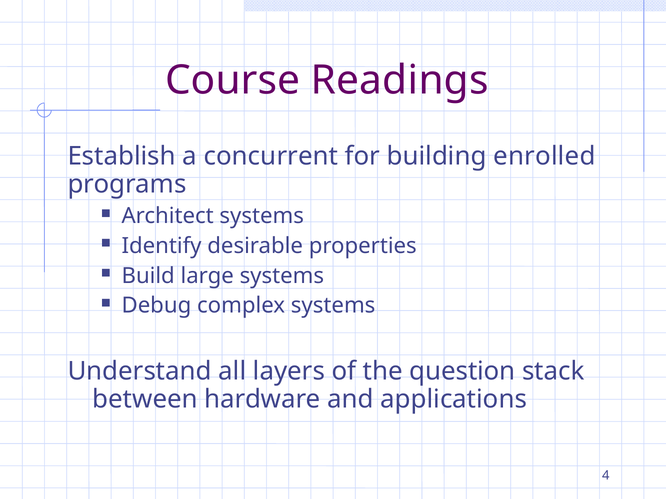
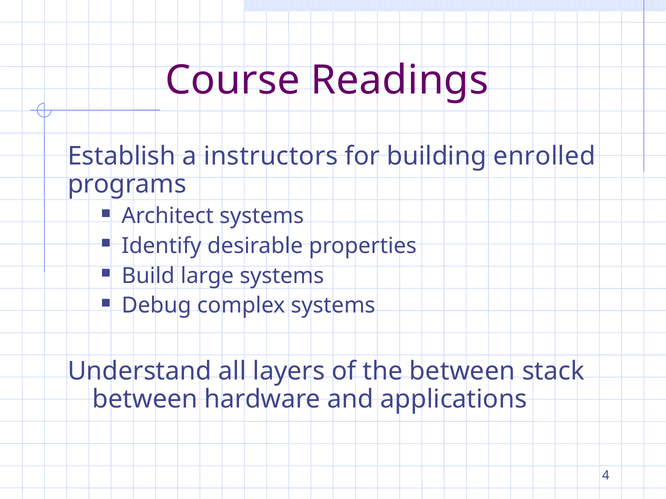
concurrent: concurrent -> instructors
the question: question -> between
